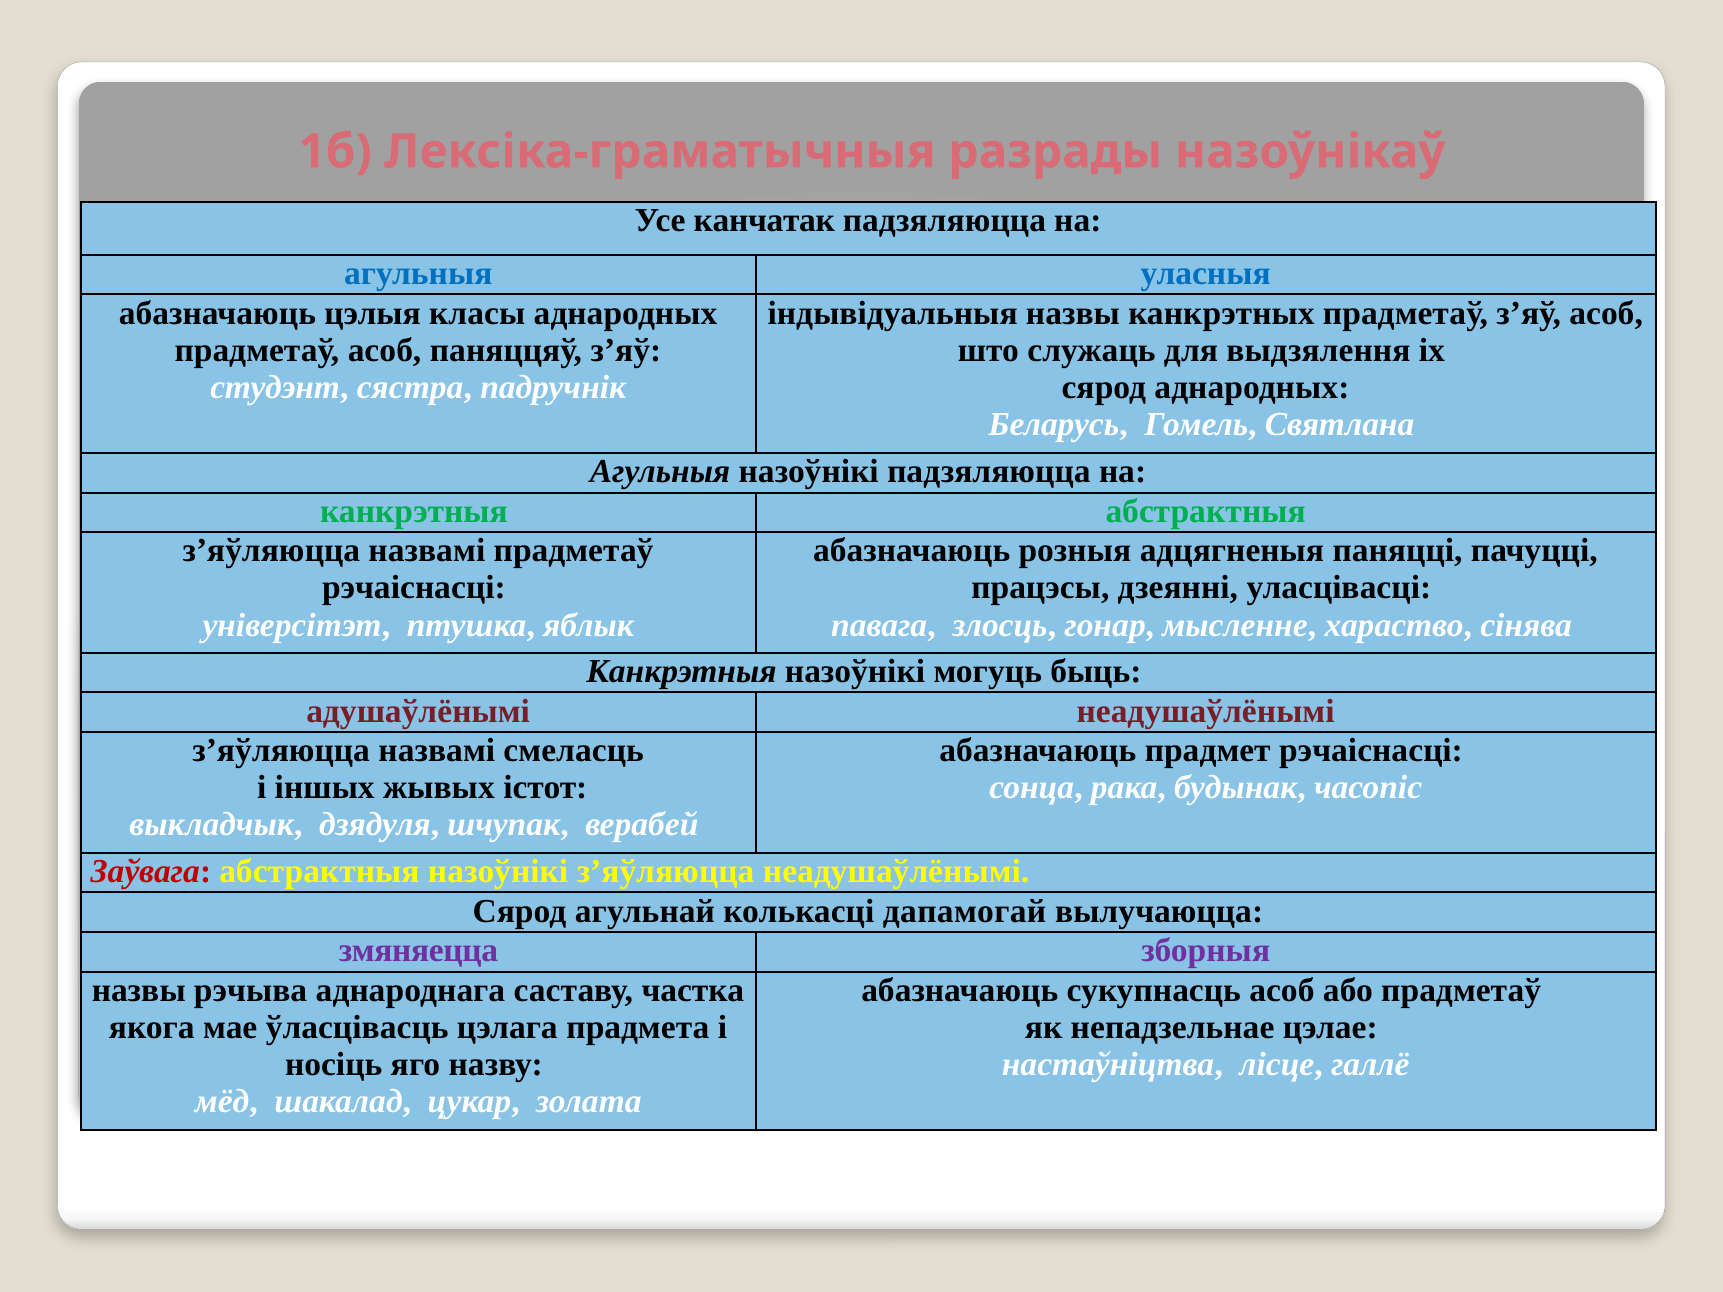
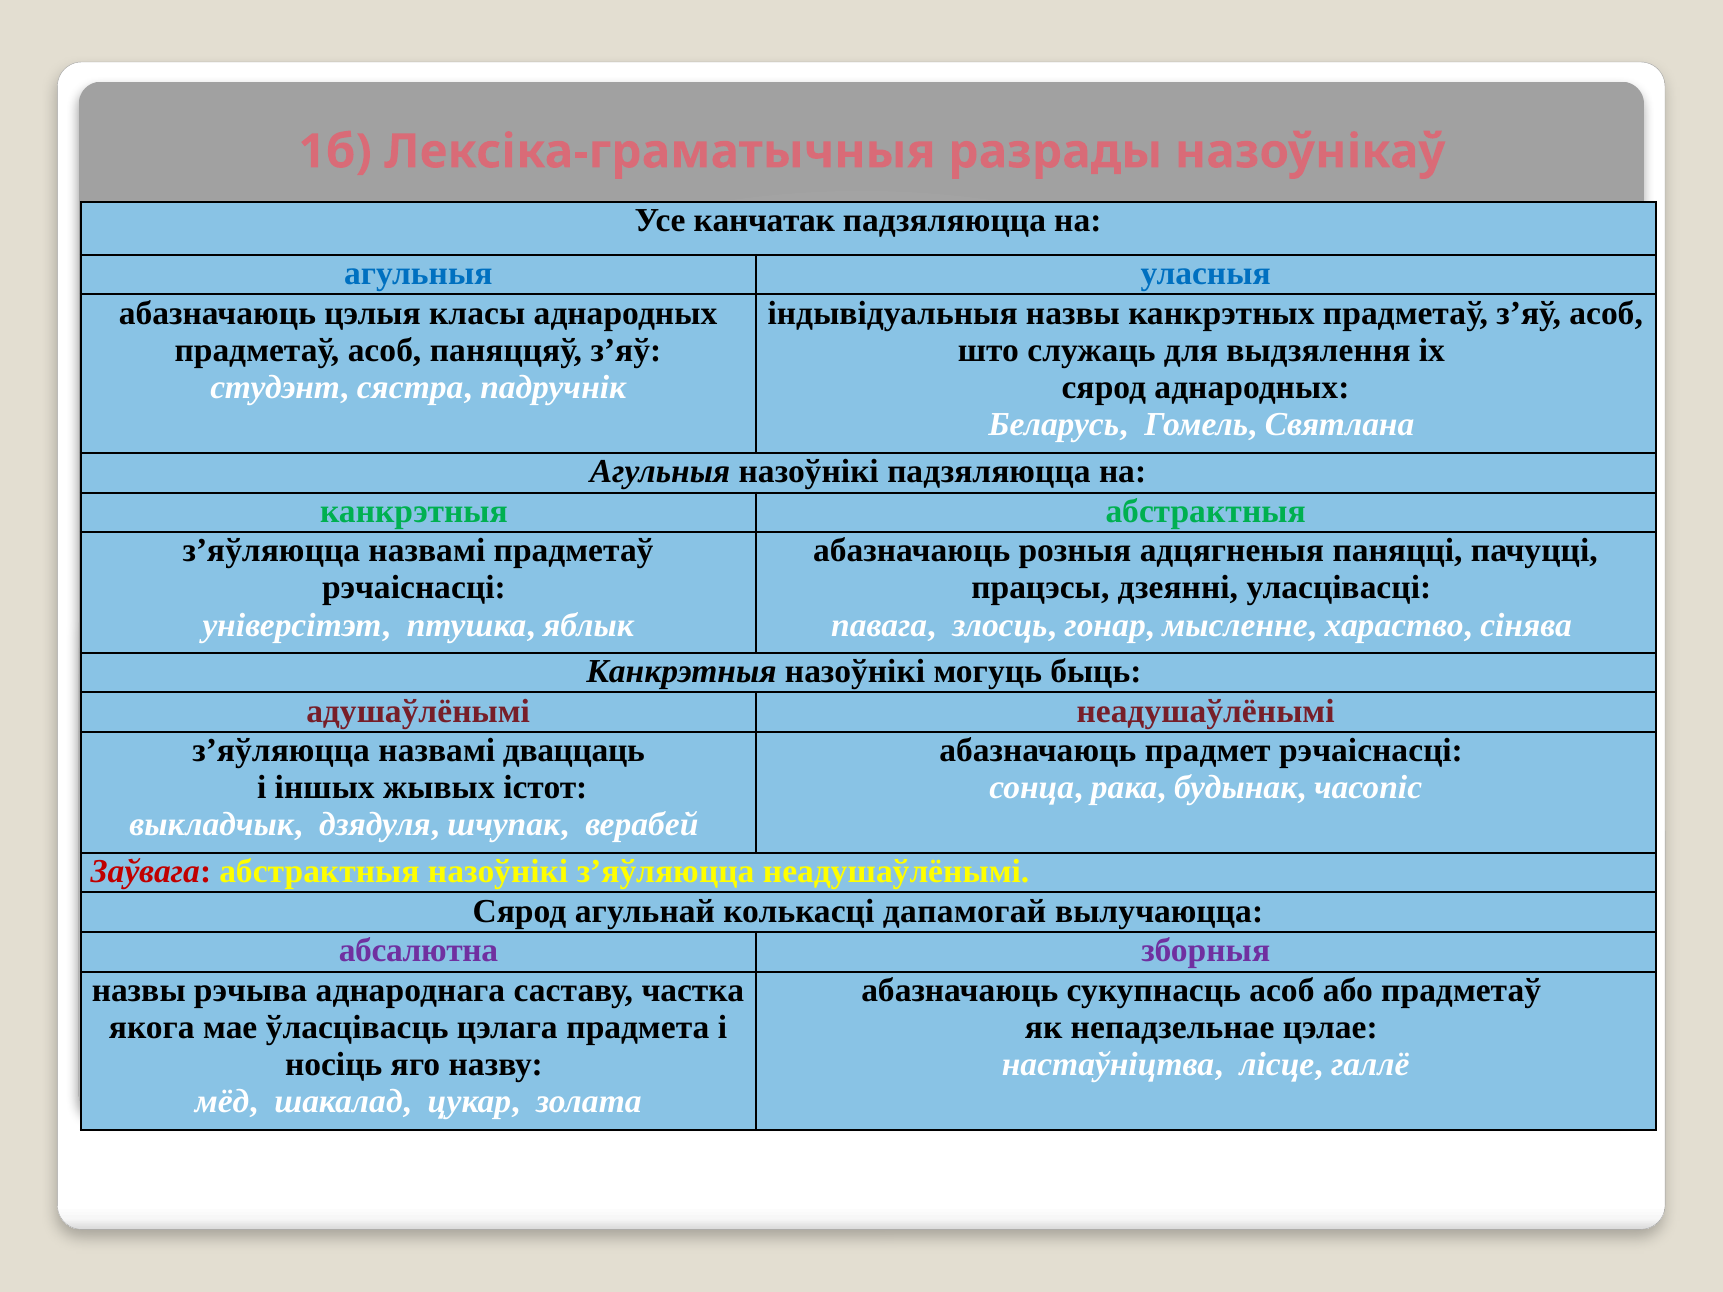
смеласць: смеласць -> дваццаць
змяняецца: змяняецца -> абсалютна
